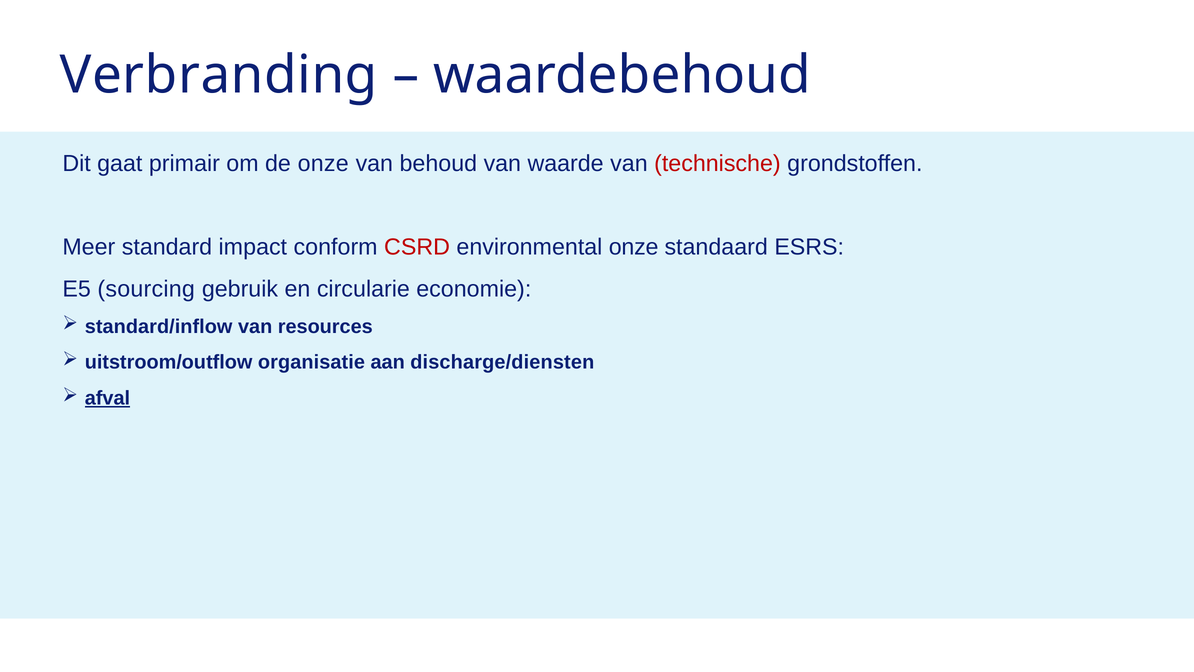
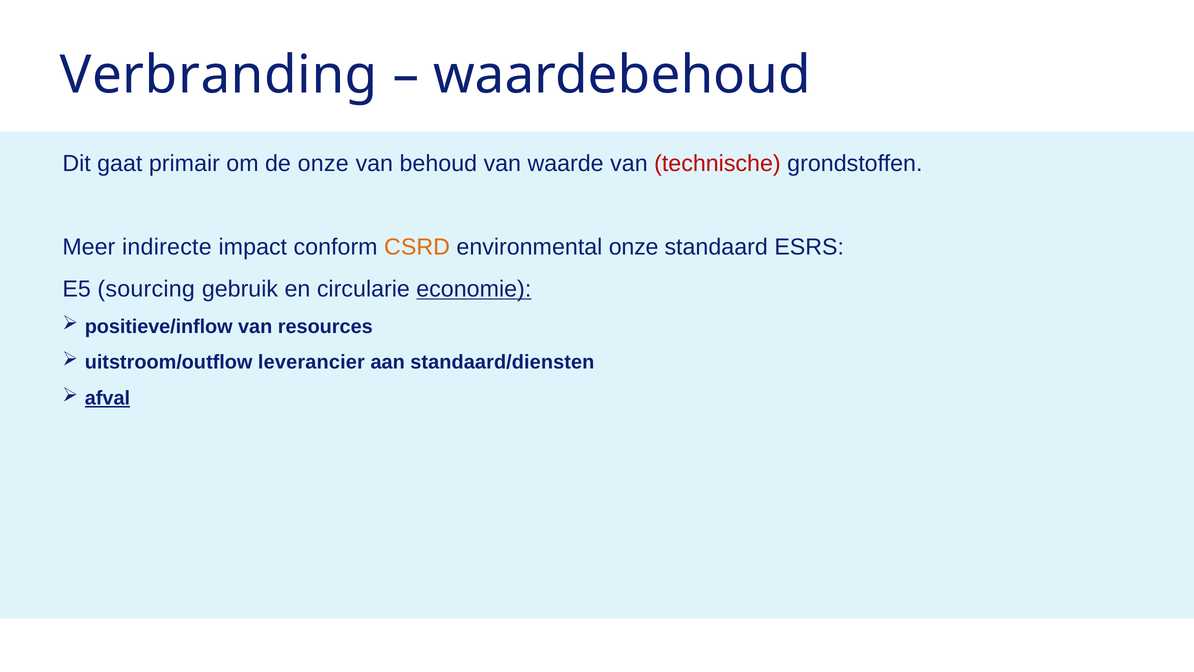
standard: standard -> indirecte
CSRD colour: red -> orange
economie underline: none -> present
standard/inflow: standard/inflow -> positieve/inflow
organisatie: organisatie -> leverancier
discharge/diensten: discharge/diensten -> standaard/diensten
